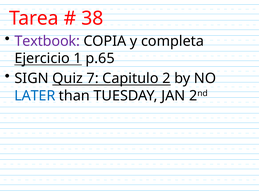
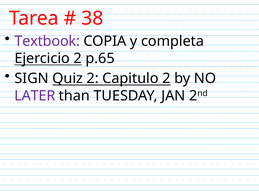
Ejercicio 1: 1 -> 2
Quiz 7: 7 -> 2
LATER colour: blue -> purple
